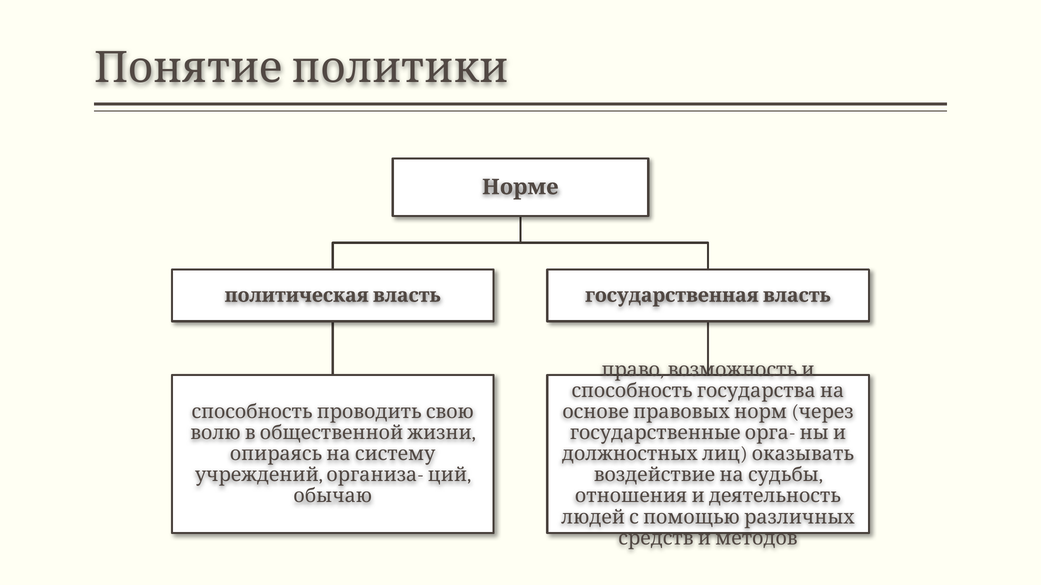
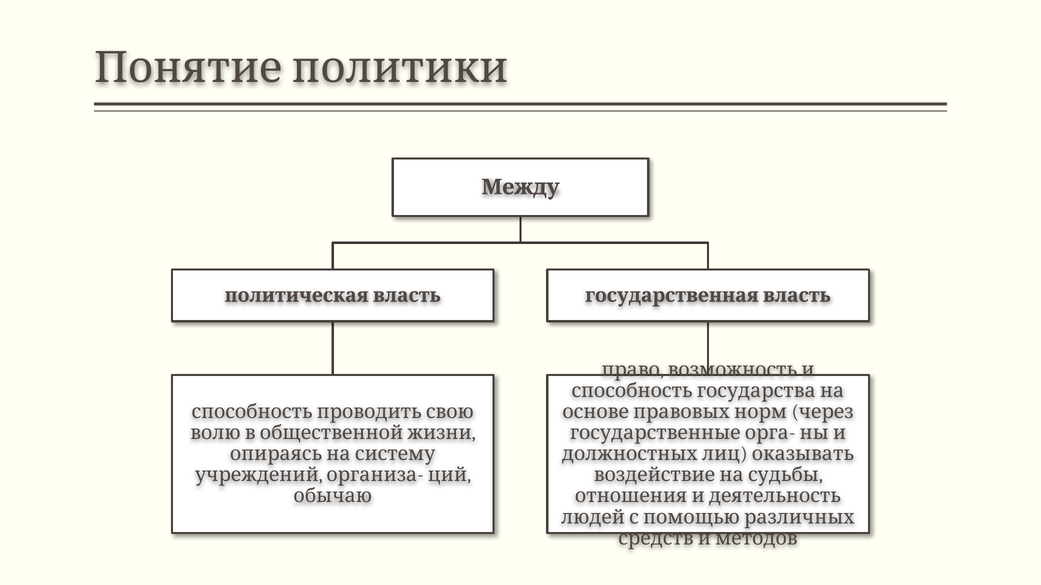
Норме: Норме -> Между
